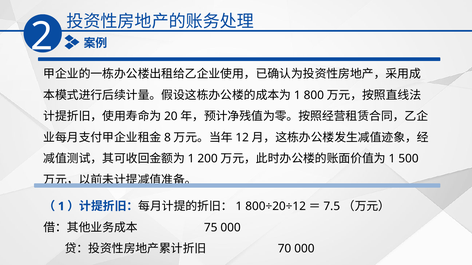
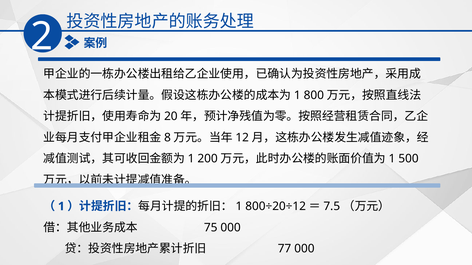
70: 70 -> 77
